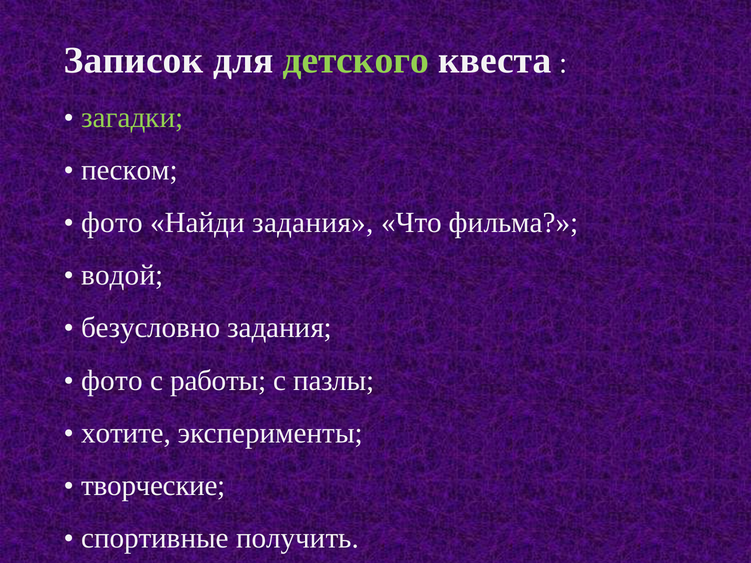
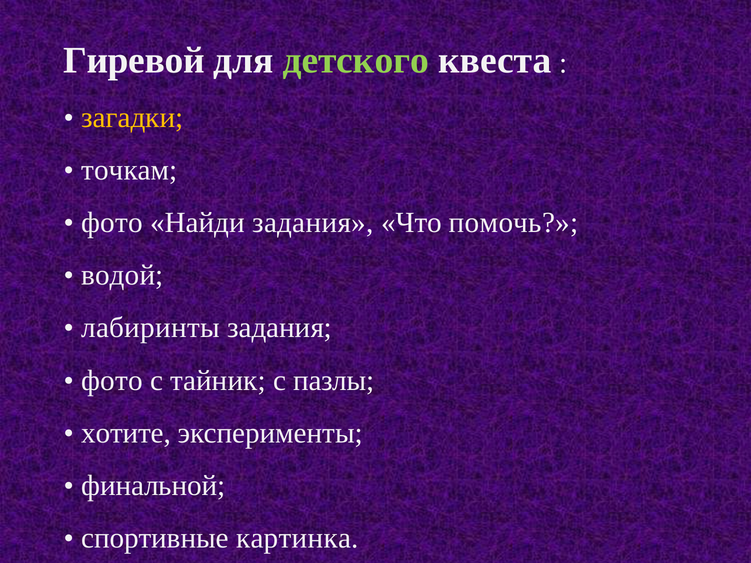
Записок: Записок -> Гиревой
загадки colour: light green -> yellow
песком: песком -> точкам
фильма: фильма -> помочь
безусловно: безусловно -> лабиринты
работы: работы -> тайник
творческие: творческие -> финальной
получить: получить -> картинка
